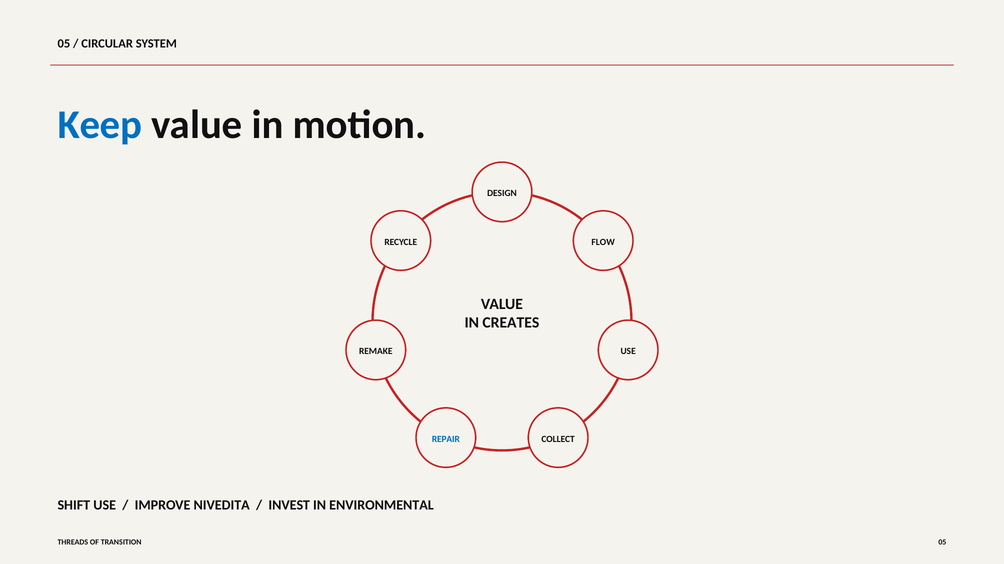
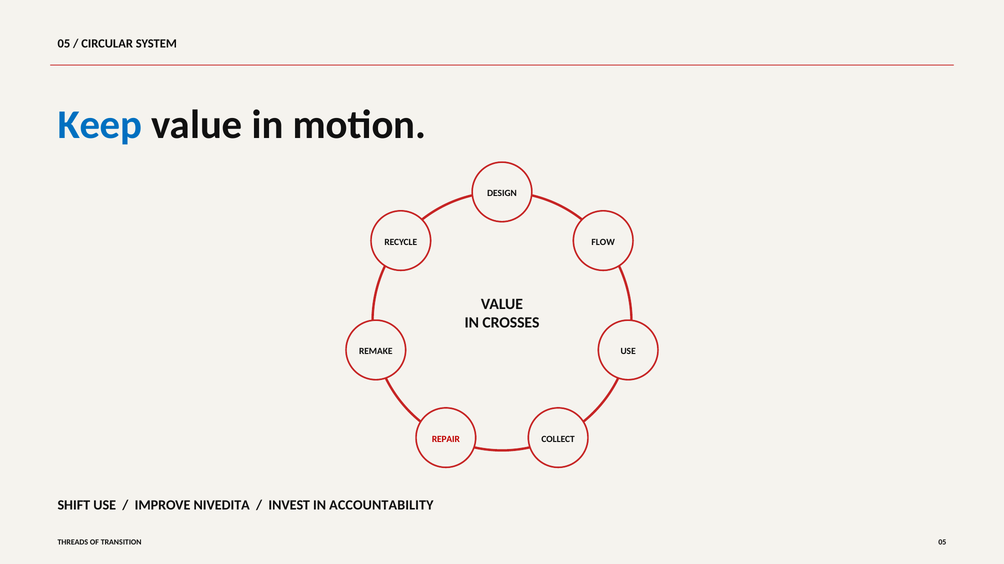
CREATES: CREATES -> CROSSES
REPAIR colour: blue -> red
ENVIRONMENTAL: ENVIRONMENTAL -> ACCOUNTABILITY
